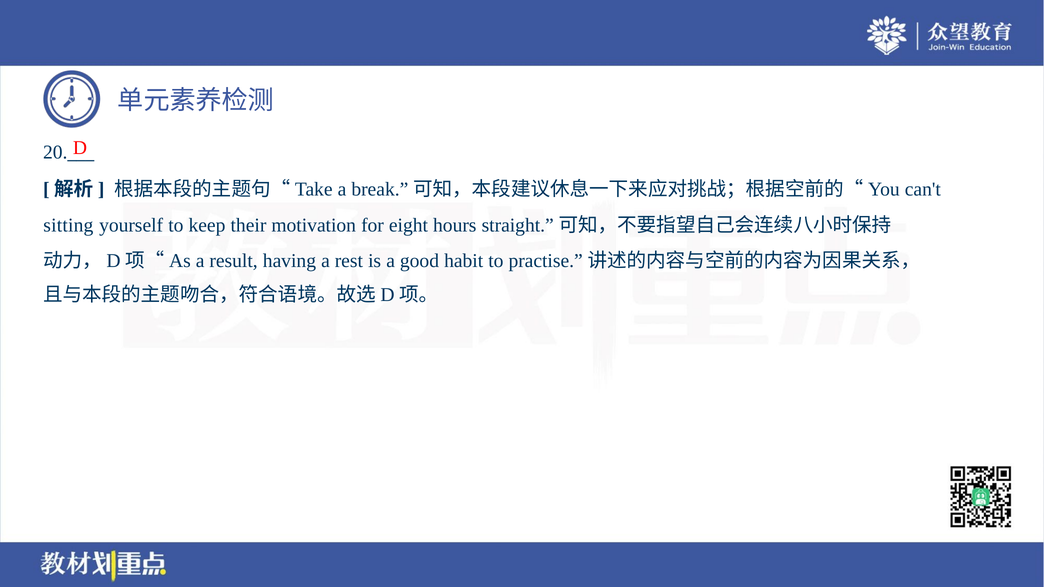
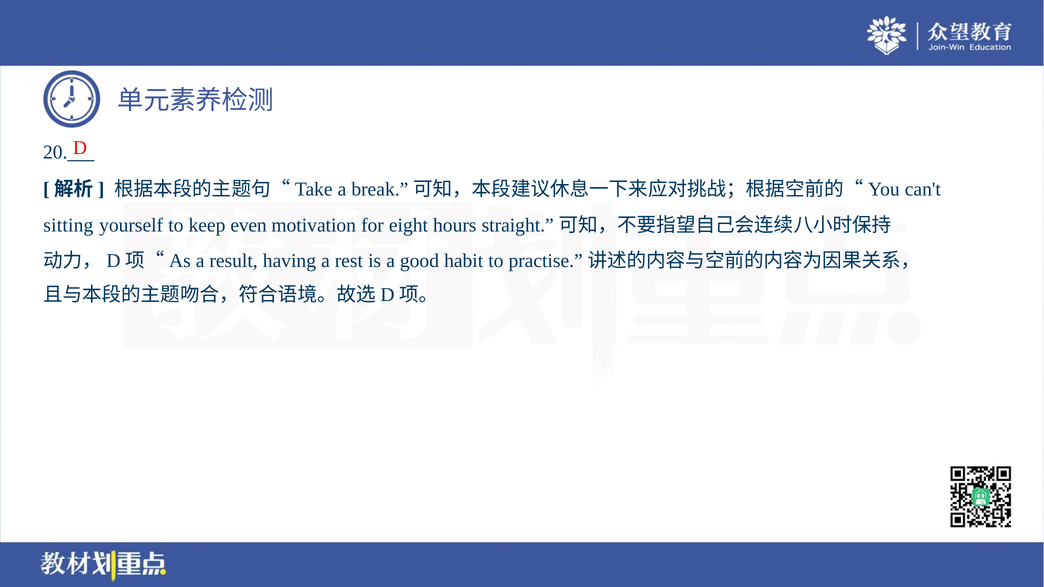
their: their -> even
